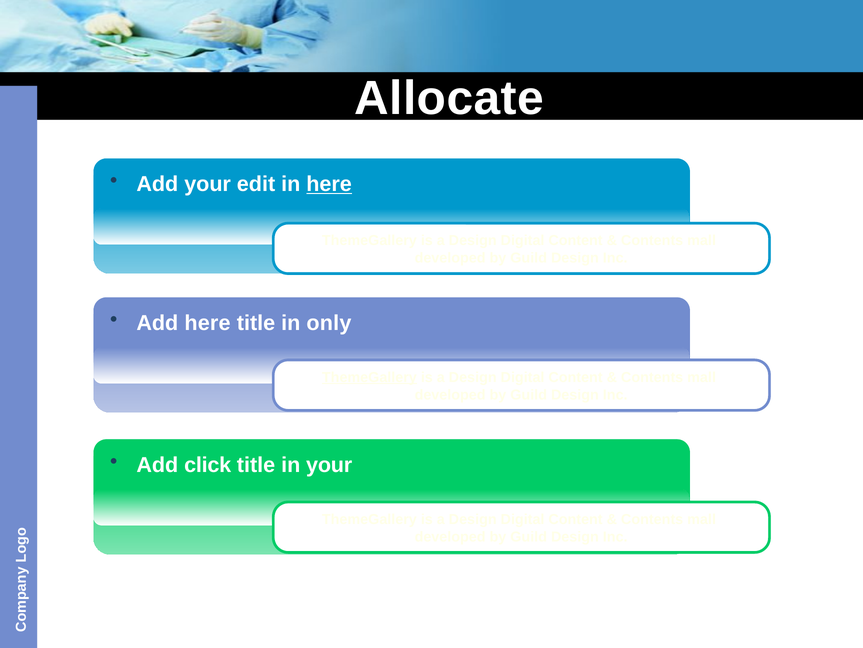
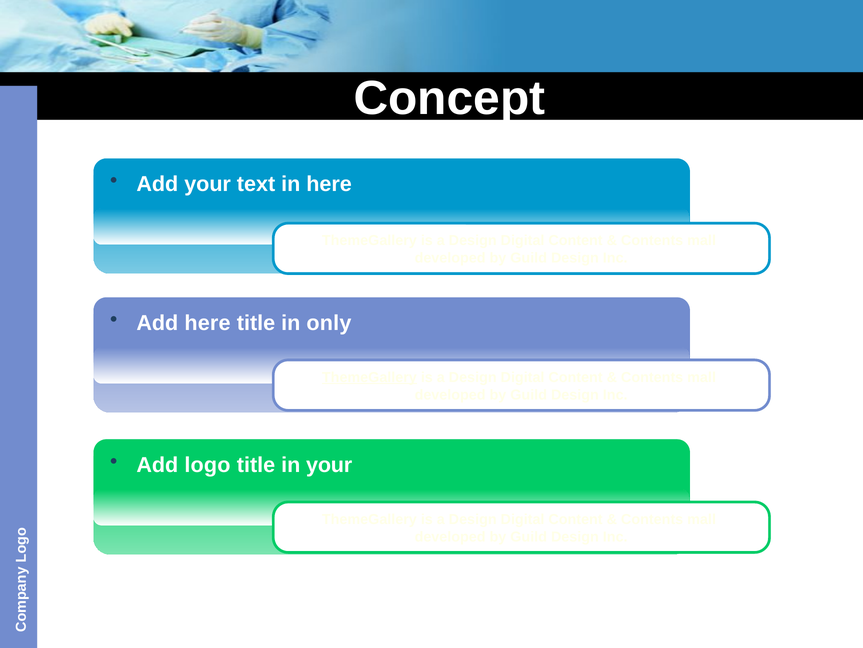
Allocate: Allocate -> Concept
edit: edit -> text
here at (329, 184) underline: present -> none
click: click -> logo
